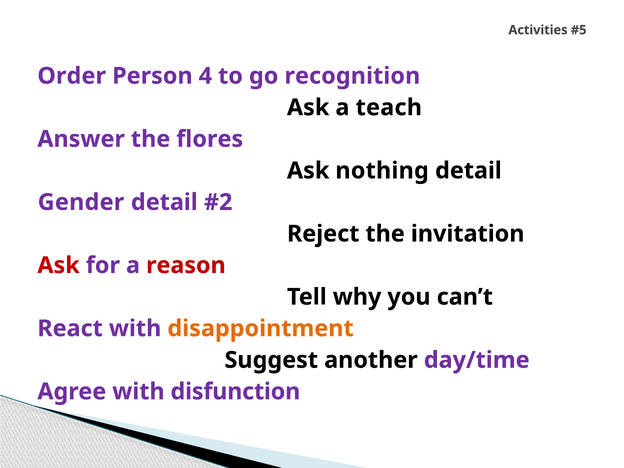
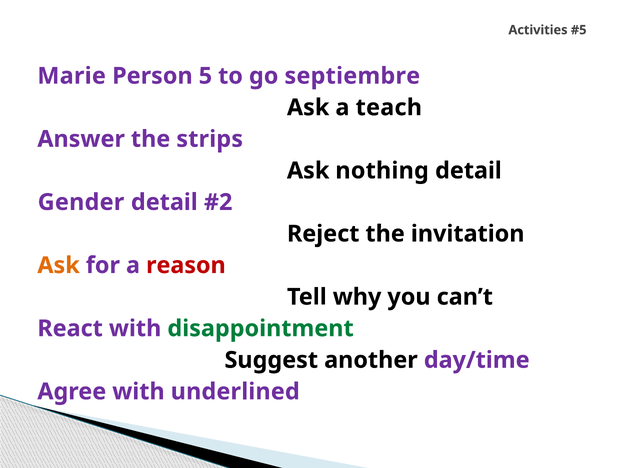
Order: Order -> Marie
4: 4 -> 5
recognition: recognition -> septiembre
flores: flores -> strips
Ask at (59, 265) colour: red -> orange
disappointment colour: orange -> green
disfunction: disfunction -> underlined
